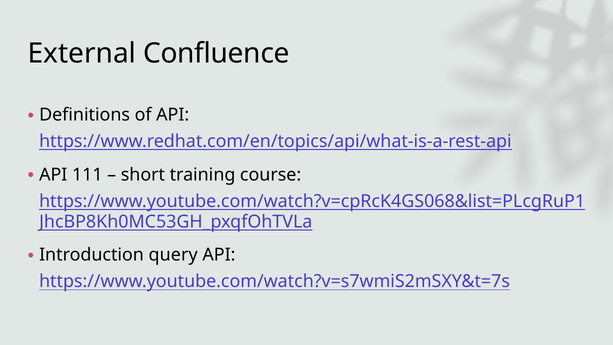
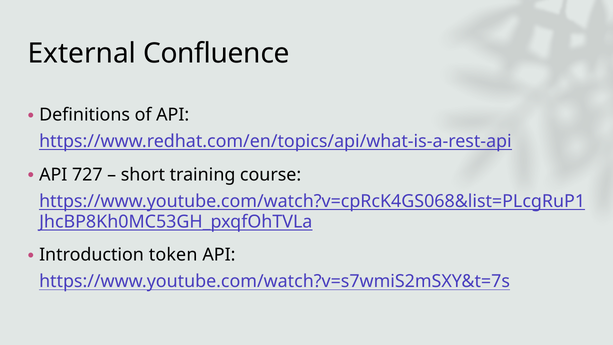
111: 111 -> 727
query: query -> token
